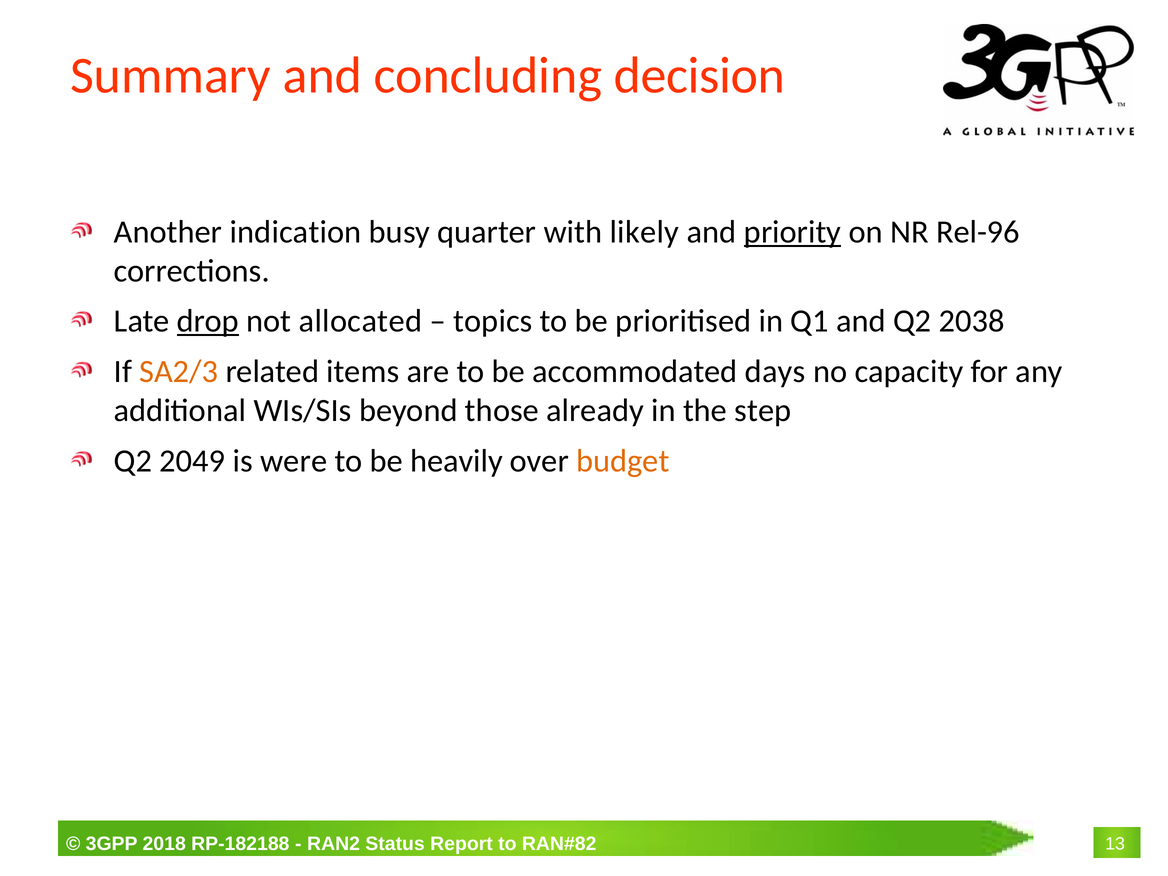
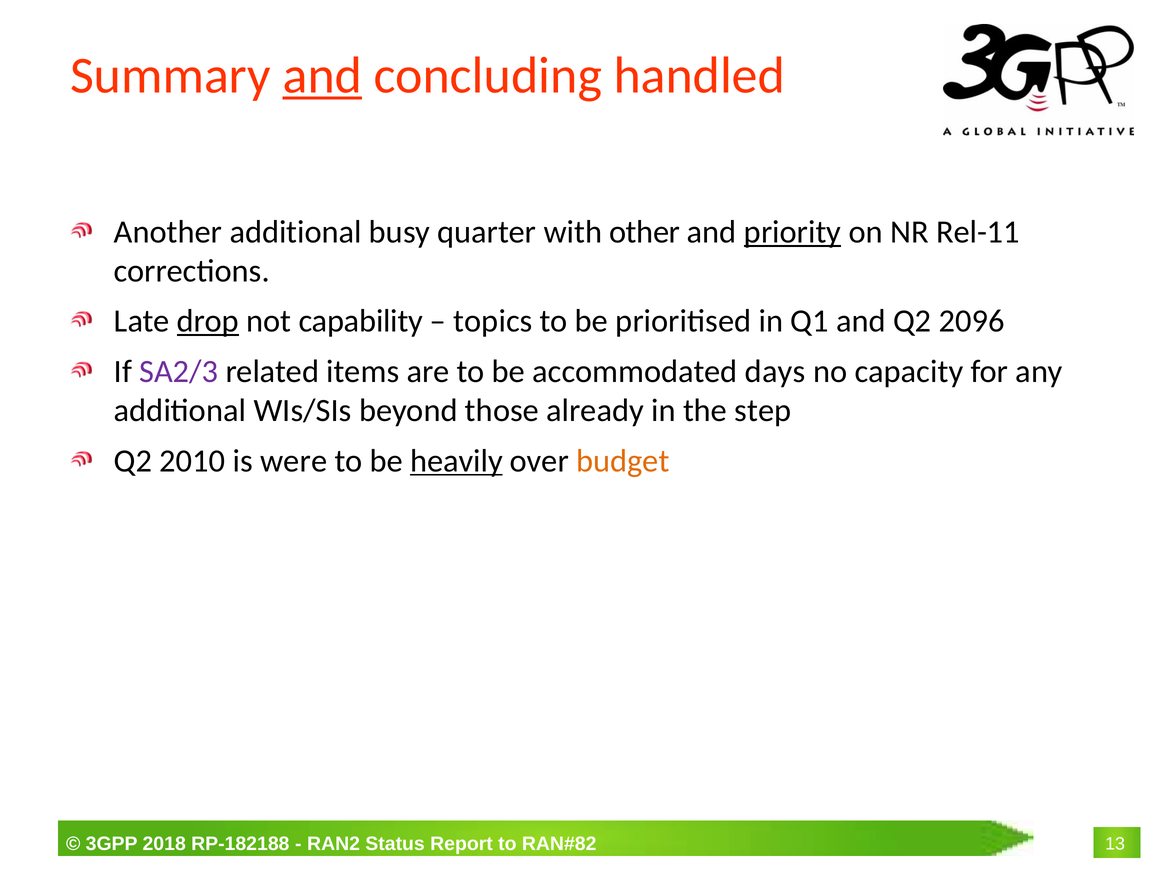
and at (322, 76) underline: none -> present
decision: decision -> handled
Another indication: indication -> additional
likely: likely -> other
Rel-96: Rel-96 -> Rel-11
allocated: allocated -> capability
2038: 2038 -> 2096
SA2/3 colour: orange -> purple
2049: 2049 -> 2010
heavily underline: none -> present
